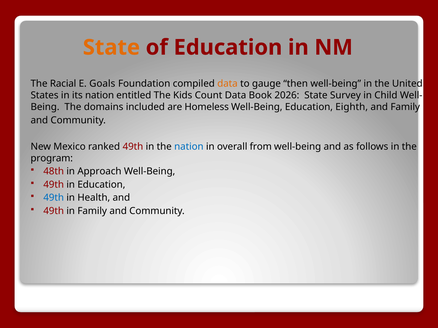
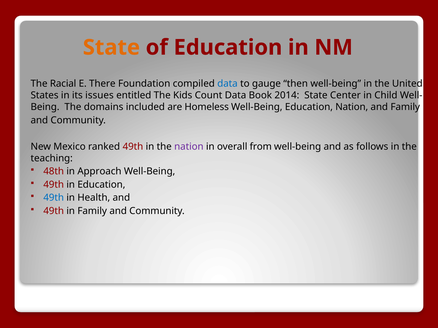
Goals: Goals -> There
data at (227, 84) colour: orange -> blue
its nation: nation -> issues
2026: 2026 -> 2014
Survey: Survey -> Center
Education Eighth: Eighth -> Nation
nation at (189, 147) colour: blue -> purple
program: program -> teaching
